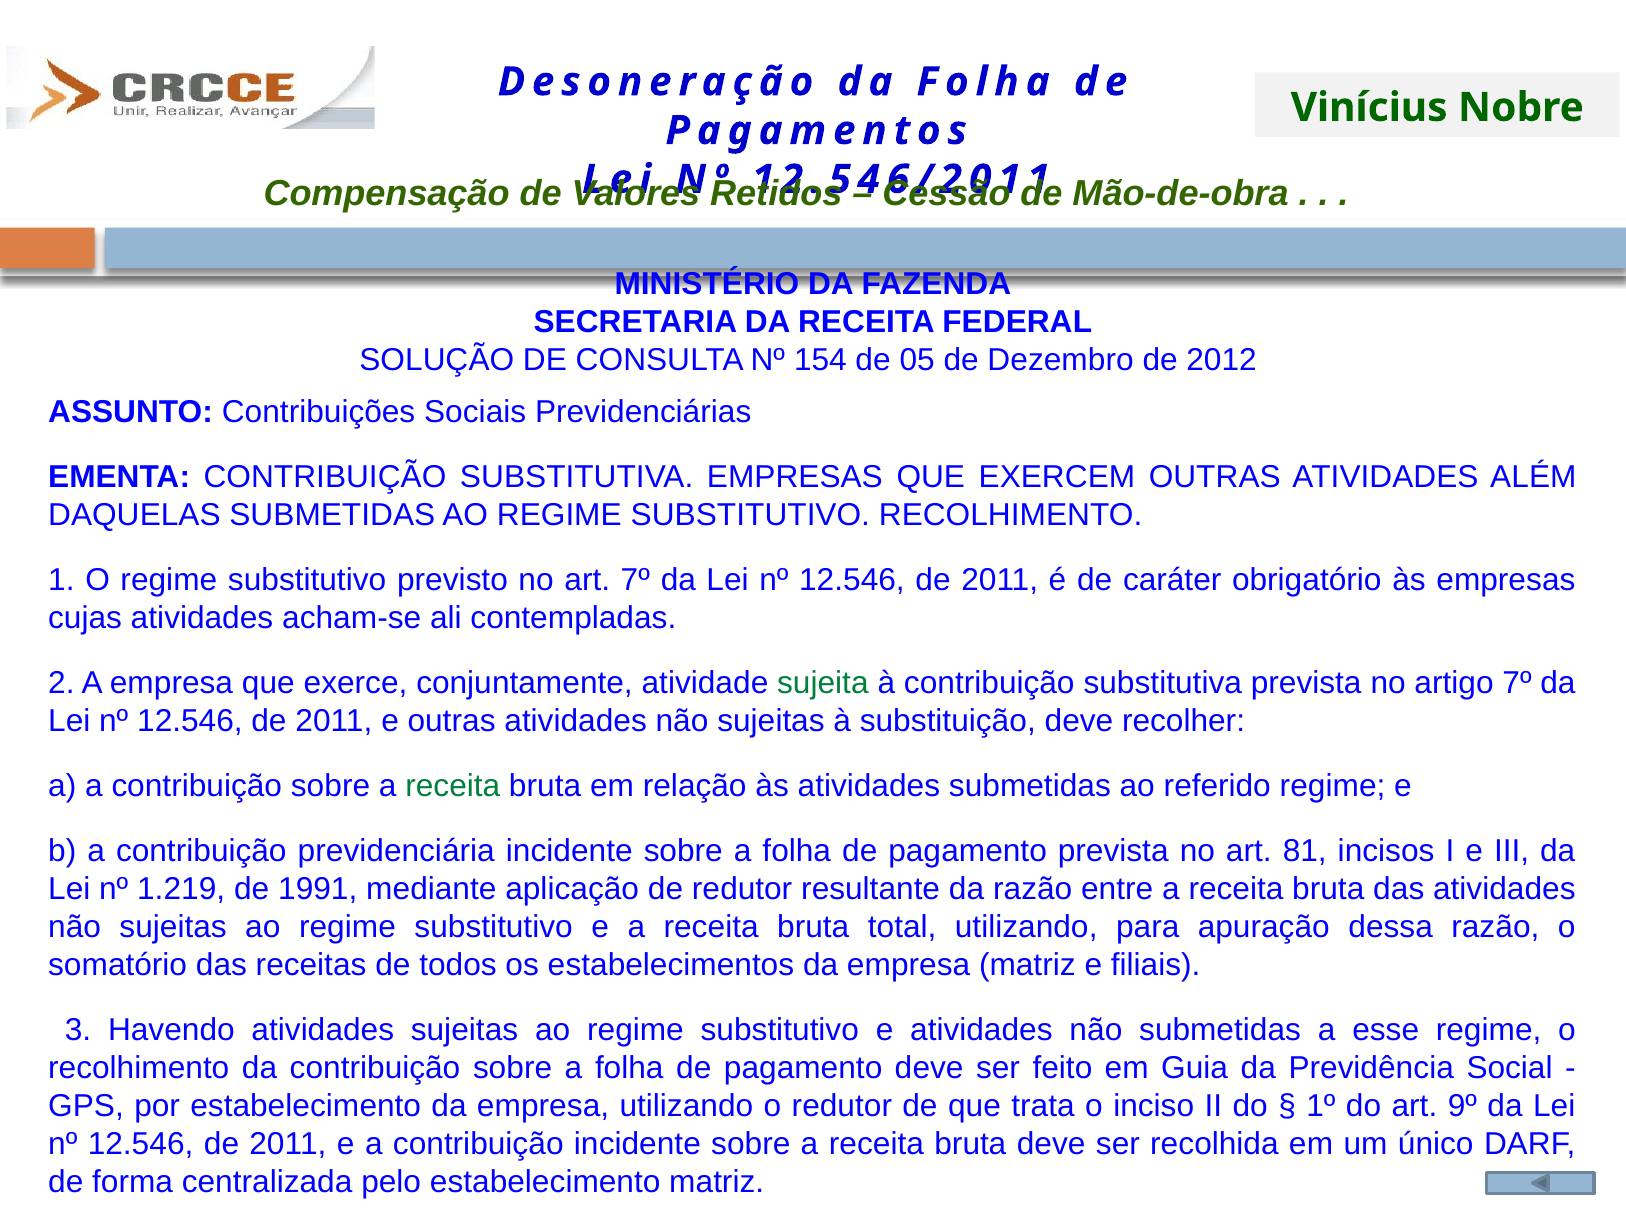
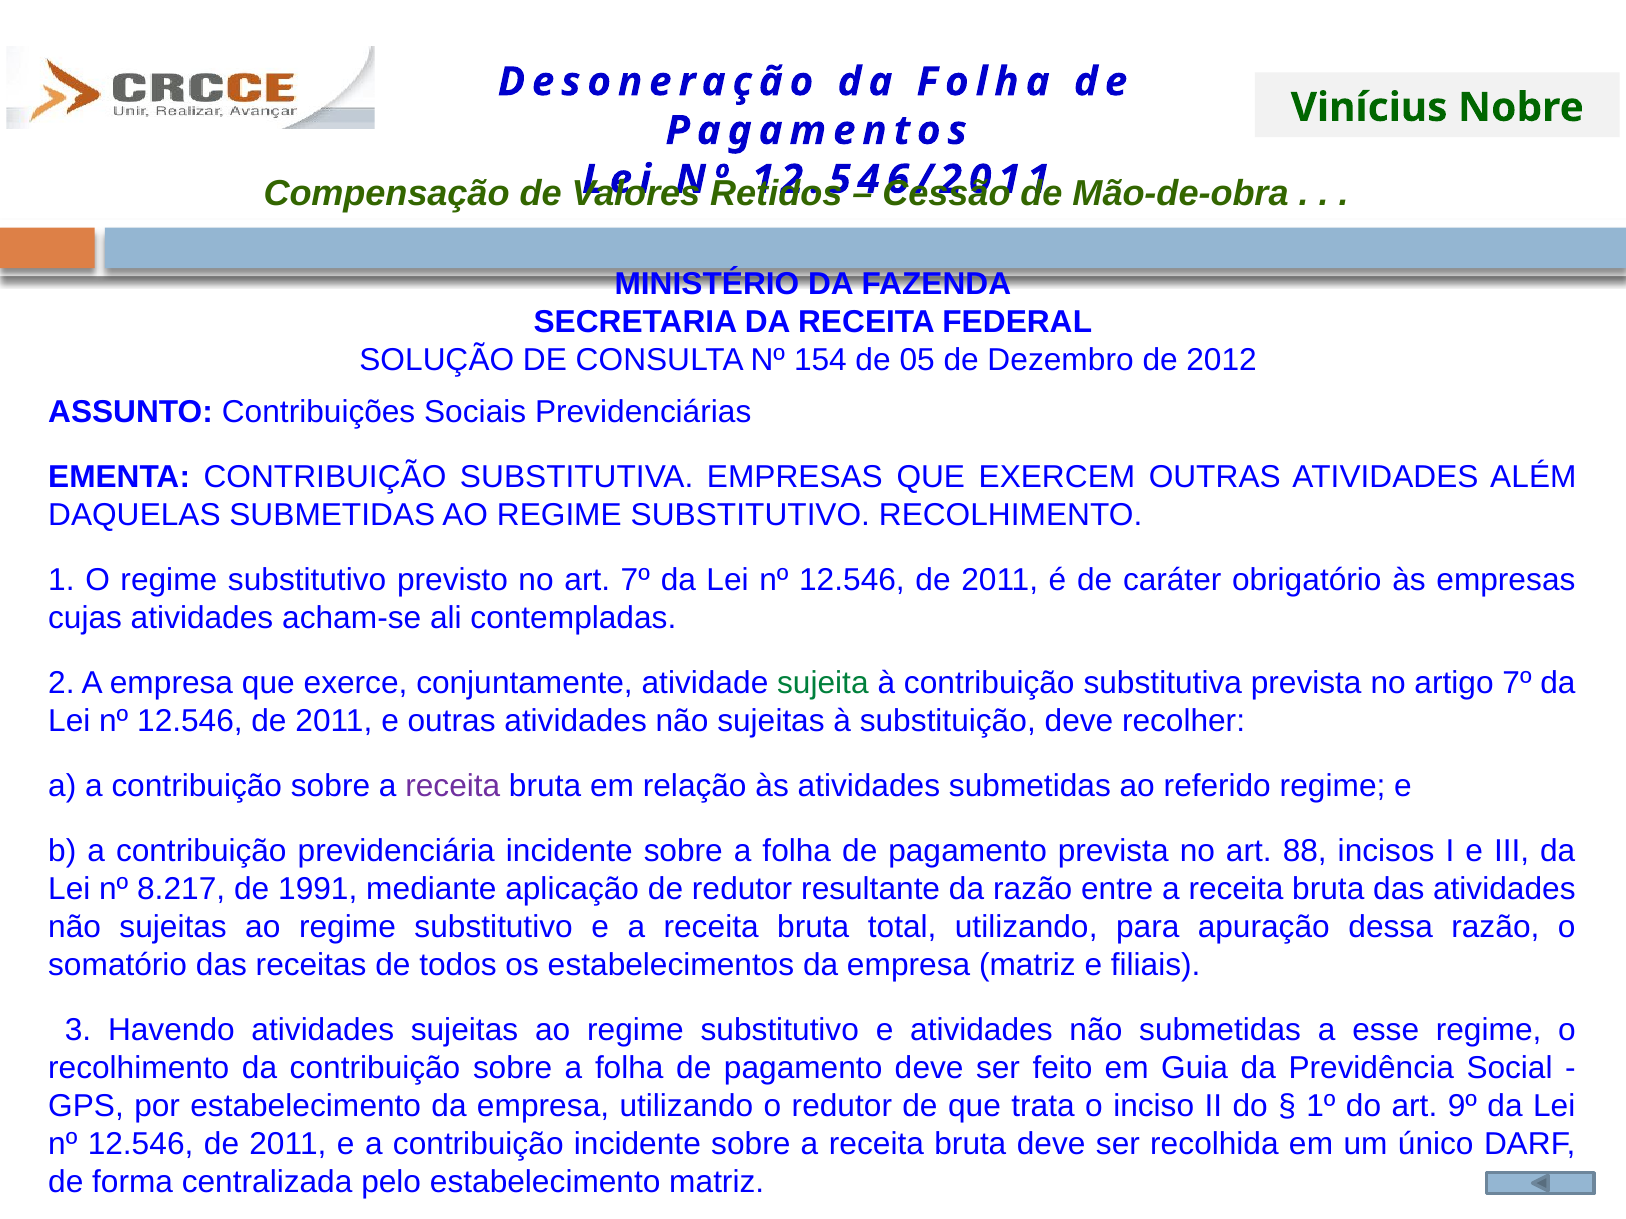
receita at (453, 786) colour: green -> purple
81: 81 -> 88
1.219: 1.219 -> 8.217
